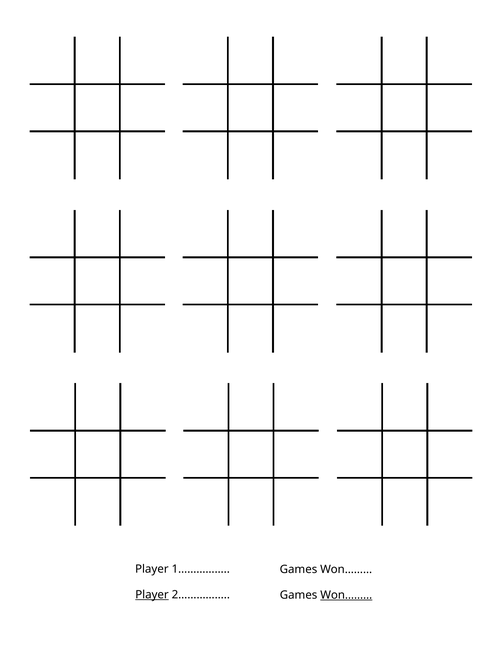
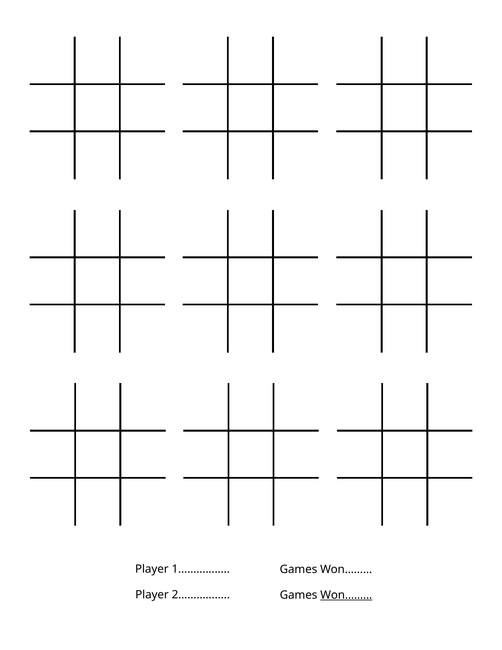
Player at (152, 594) underline: present -> none
